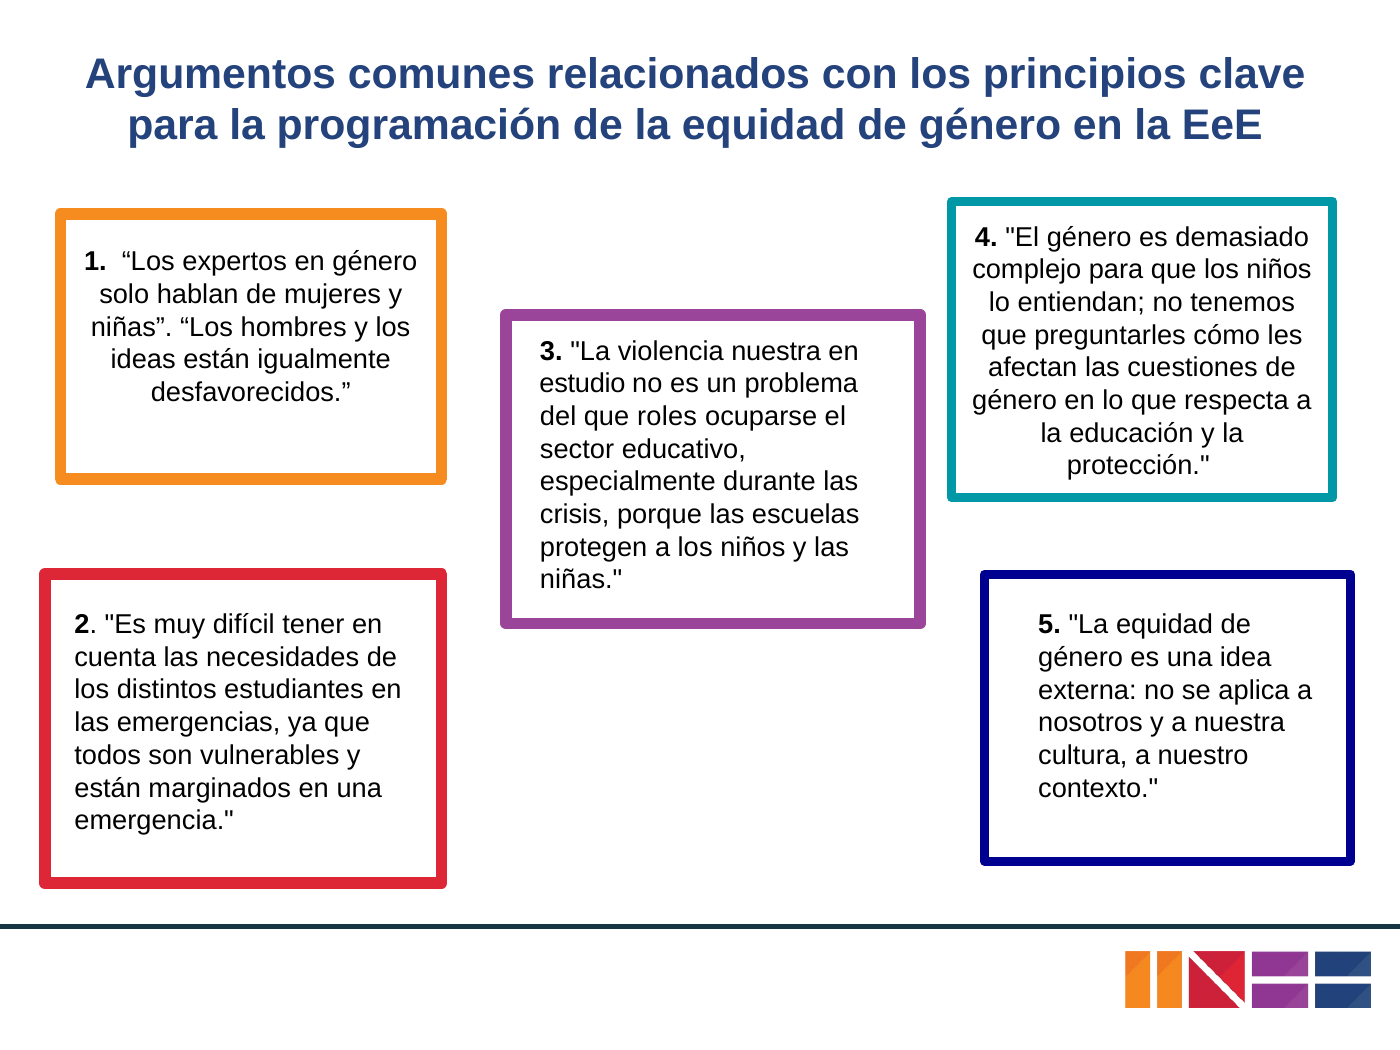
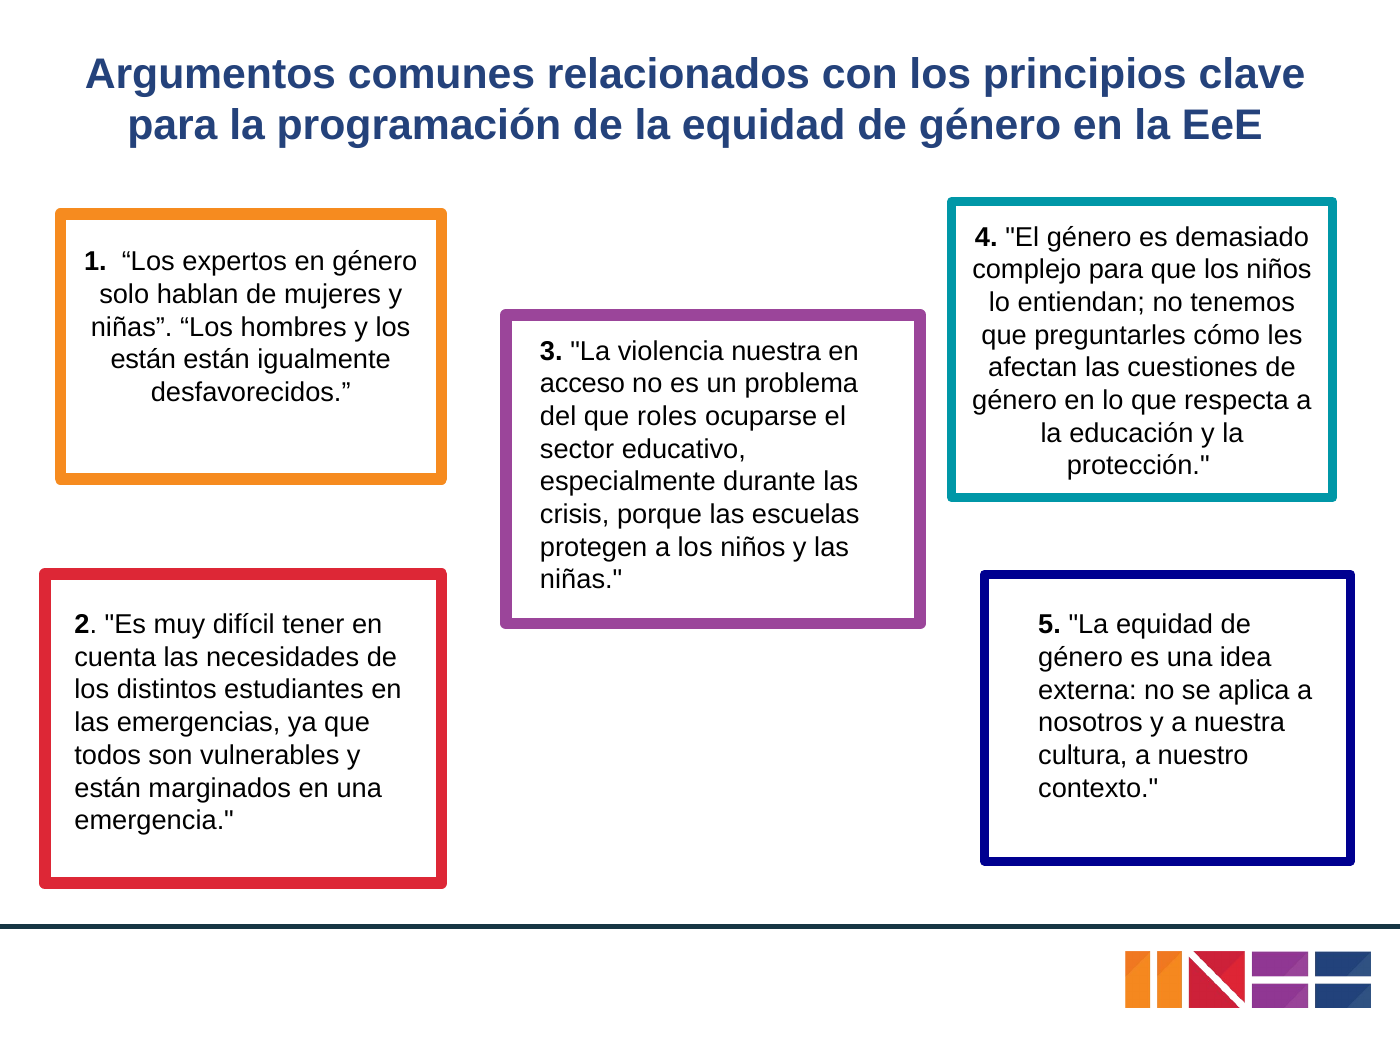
ideas at (143, 360): ideas -> están
estudio: estudio -> acceso
